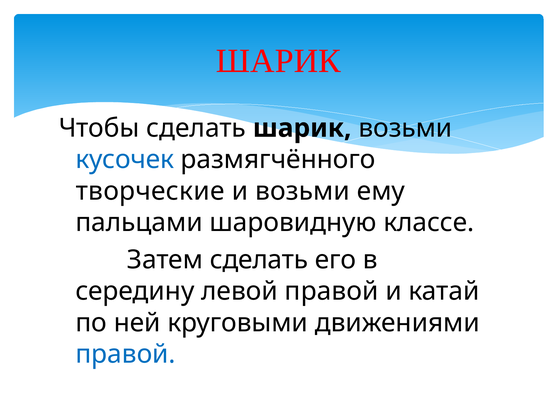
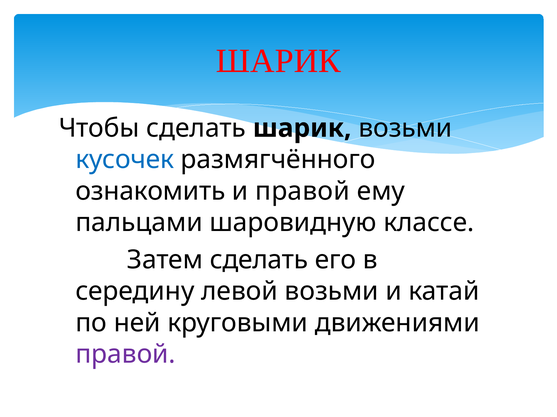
творческие: творческие -> ознакомить
и возьми: возьми -> правой
левой правой: правой -> возьми
правой at (126, 355) colour: blue -> purple
